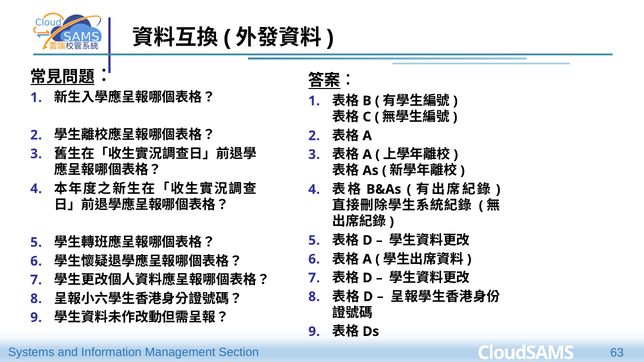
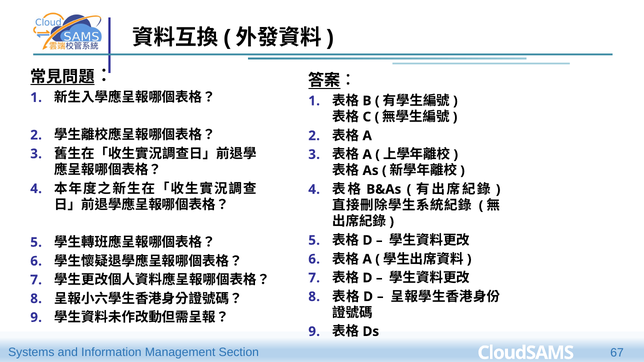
63: 63 -> 67
